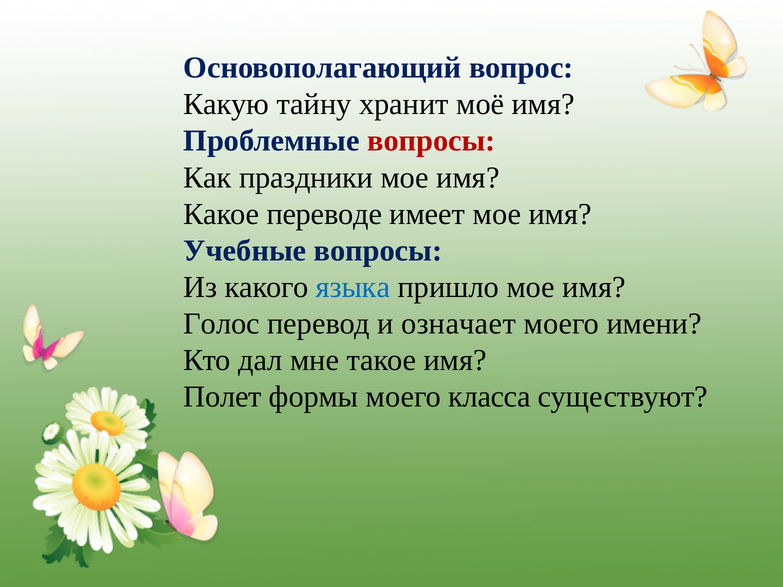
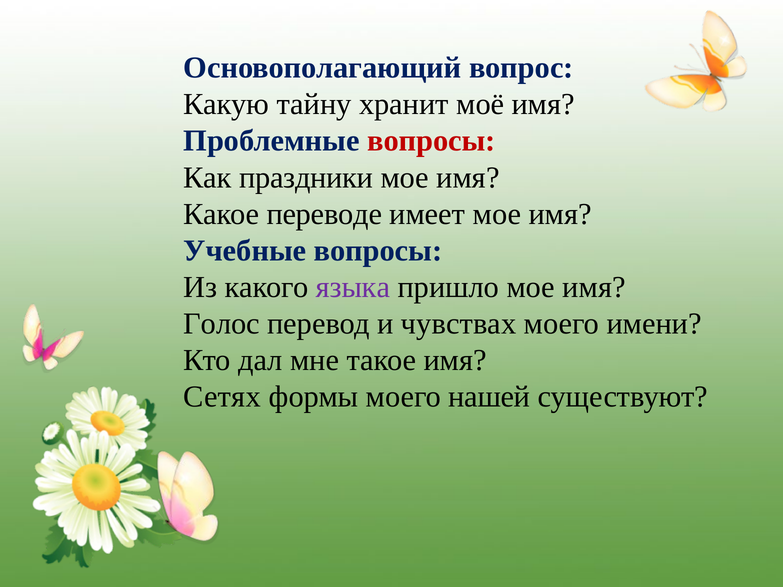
языка colour: blue -> purple
означает: означает -> чувствах
Полет: Полет -> Сетях
класса: класса -> нашей
